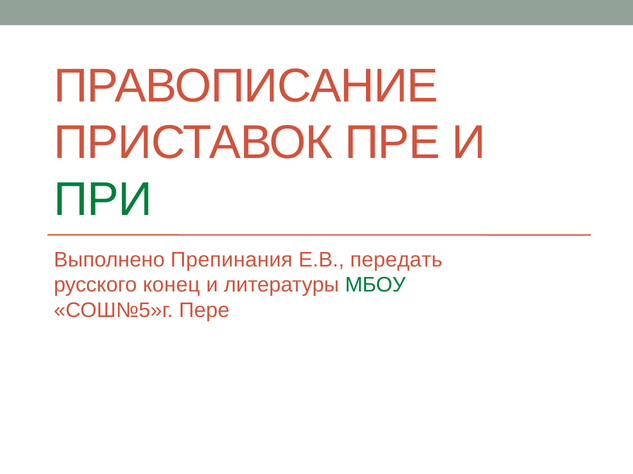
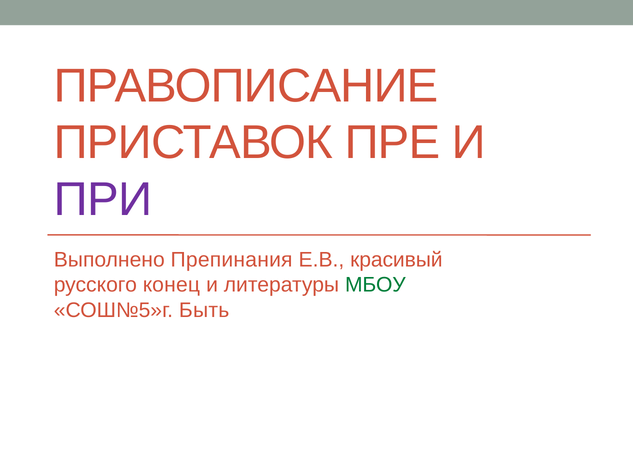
ПРИ colour: green -> purple
передать: передать -> красивый
Пере: Пере -> Быть
